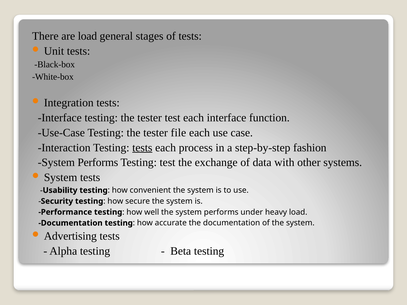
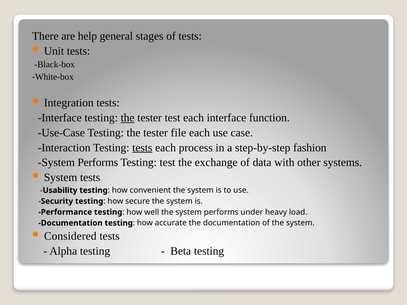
are load: load -> help
the at (128, 118) underline: none -> present
Advertising: Advertising -> Considered
